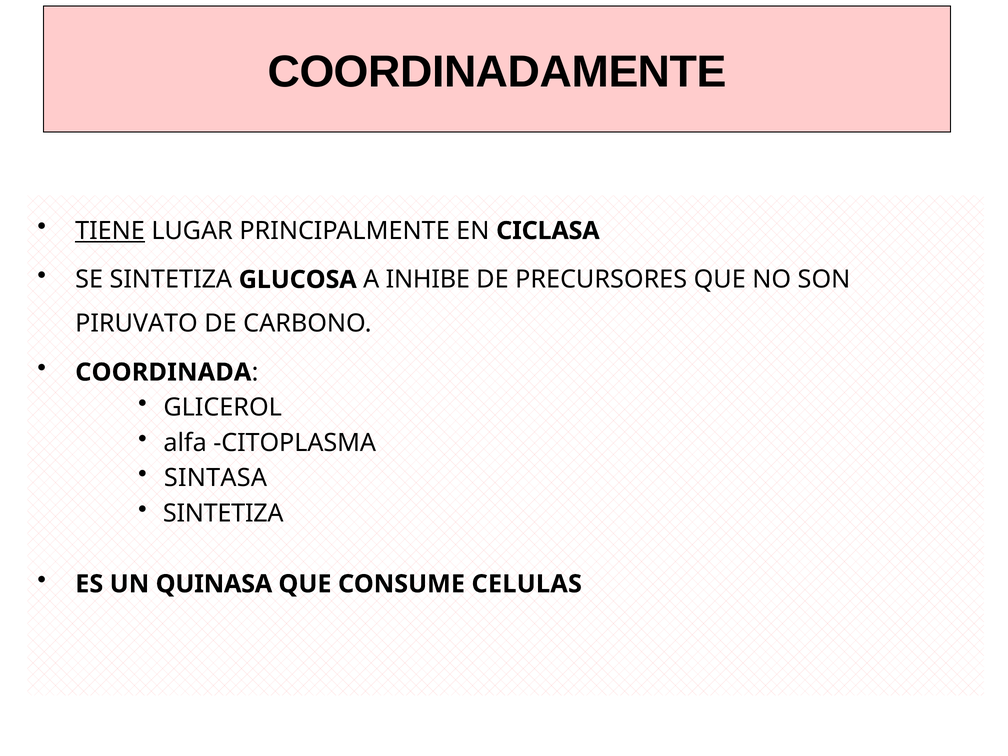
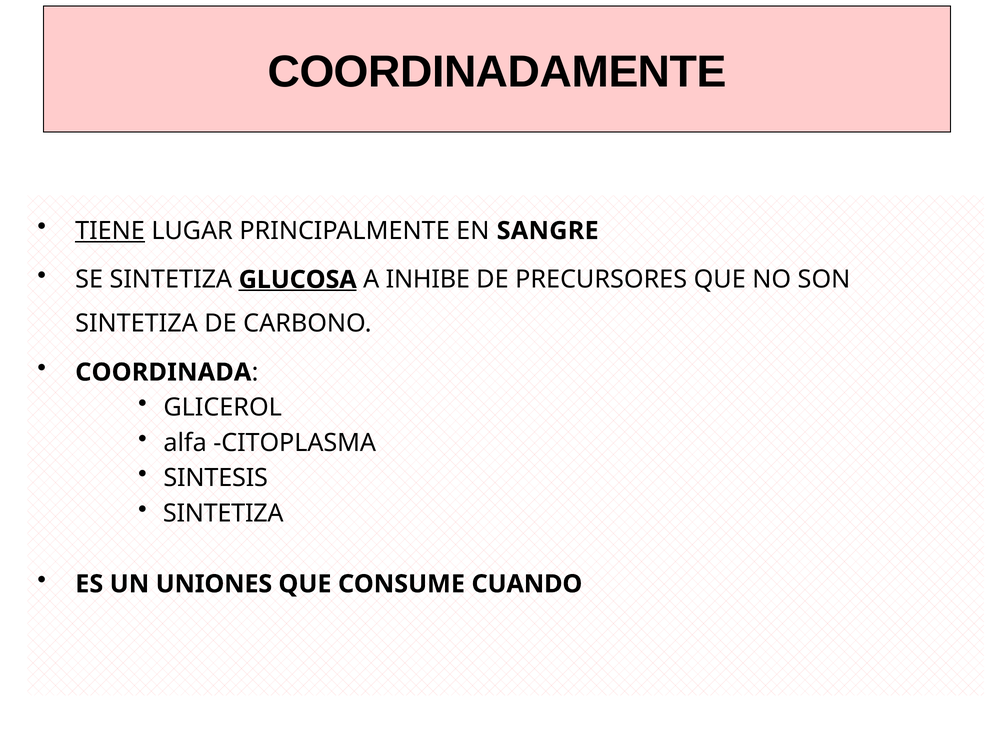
CICLASA: CICLASA -> SANGRE
GLUCOSA underline: none -> present
PIRUVATO at (137, 323): PIRUVATO -> SINTETIZA
SINTASA: SINTASA -> SINTESIS
QUINASA: QUINASA -> UNIONES
CELULAS: CELULAS -> CUANDO
